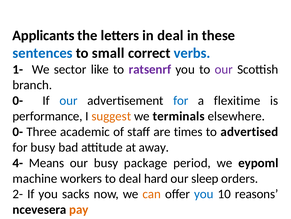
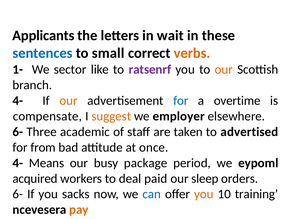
in deal: deal -> wait
verbs colour: blue -> orange
our at (224, 69) colour: purple -> orange
0- at (18, 100): 0- -> 4-
our at (69, 100) colour: blue -> orange
flexitime: flexitime -> overtime
performance: performance -> compensate
terminals: terminals -> employer
0- at (18, 131): 0- -> 6-
times: times -> taken
for busy: busy -> from
away: away -> once
machine: machine -> acquired
hard: hard -> paid
2- at (18, 193): 2- -> 6-
can colour: orange -> blue
you at (204, 193) colour: blue -> orange
reasons: reasons -> training
